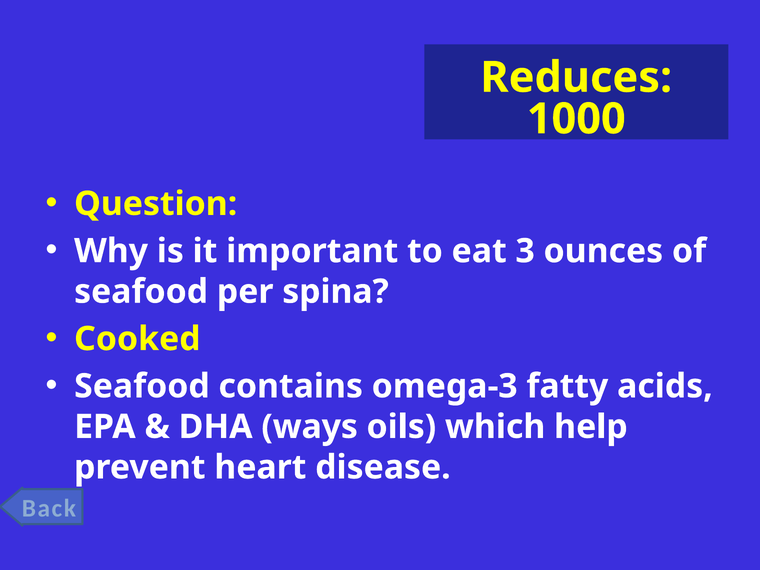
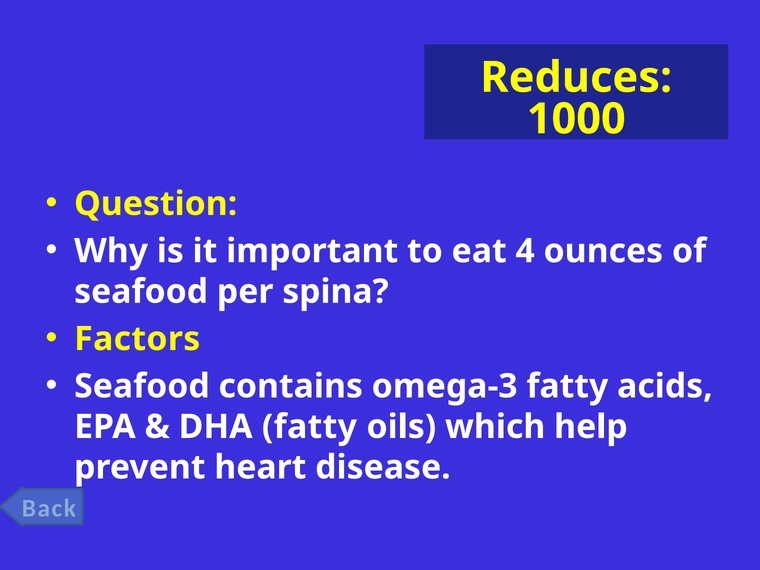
3: 3 -> 4
Cooked: Cooked -> Factors
DHA ways: ways -> fatty
